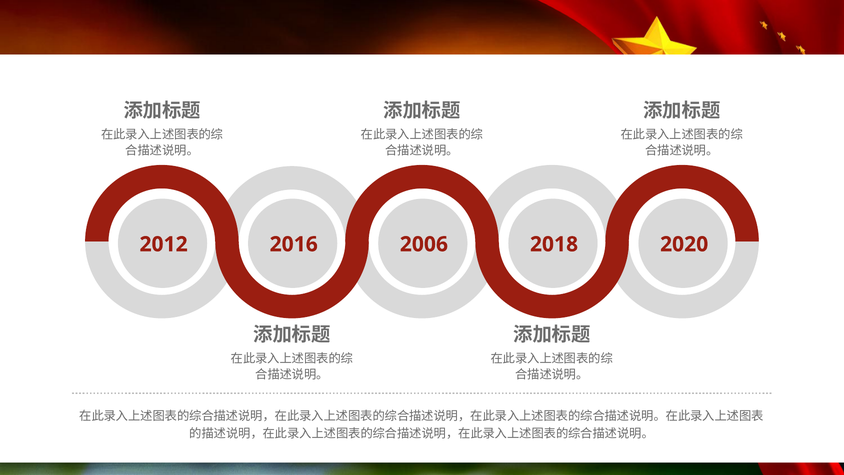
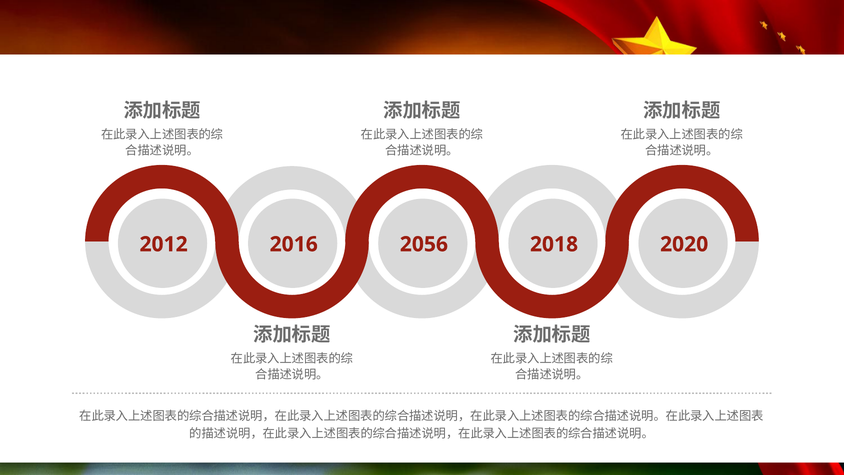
2006: 2006 -> 2056
